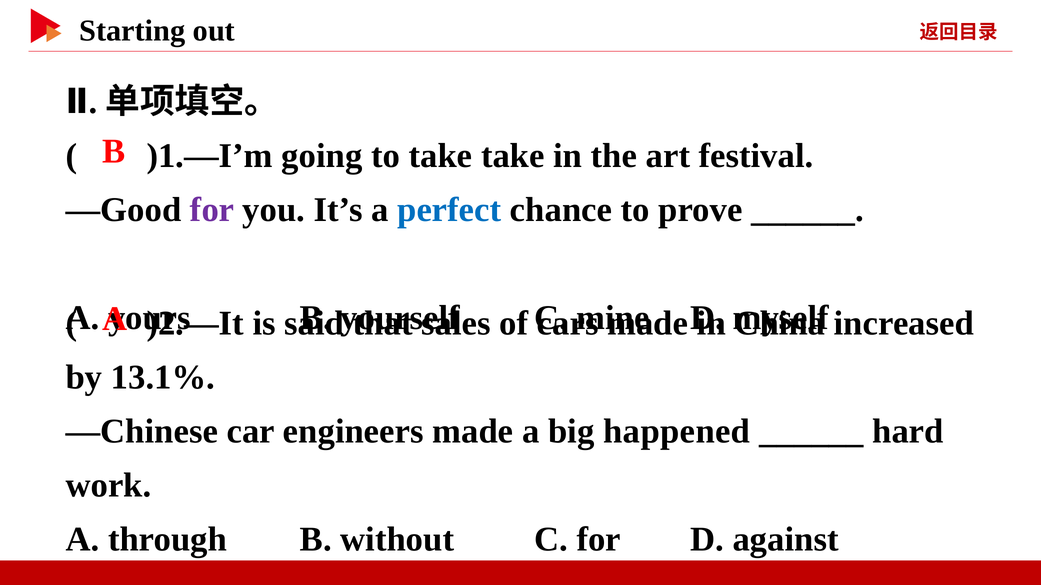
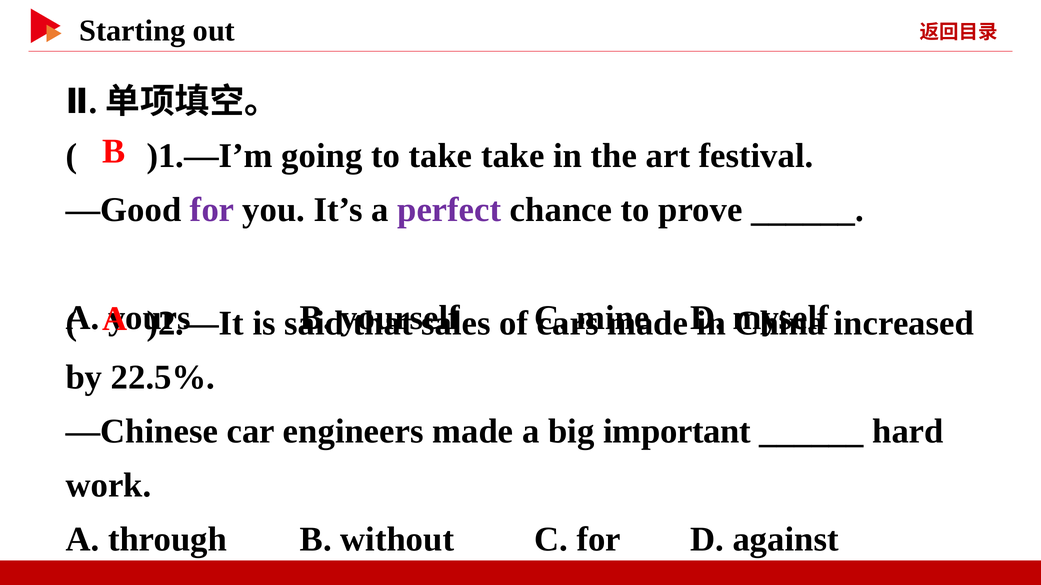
perfect colour: blue -> purple
13.1%: 13.1% -> 22.5%
happened: happened -> important
